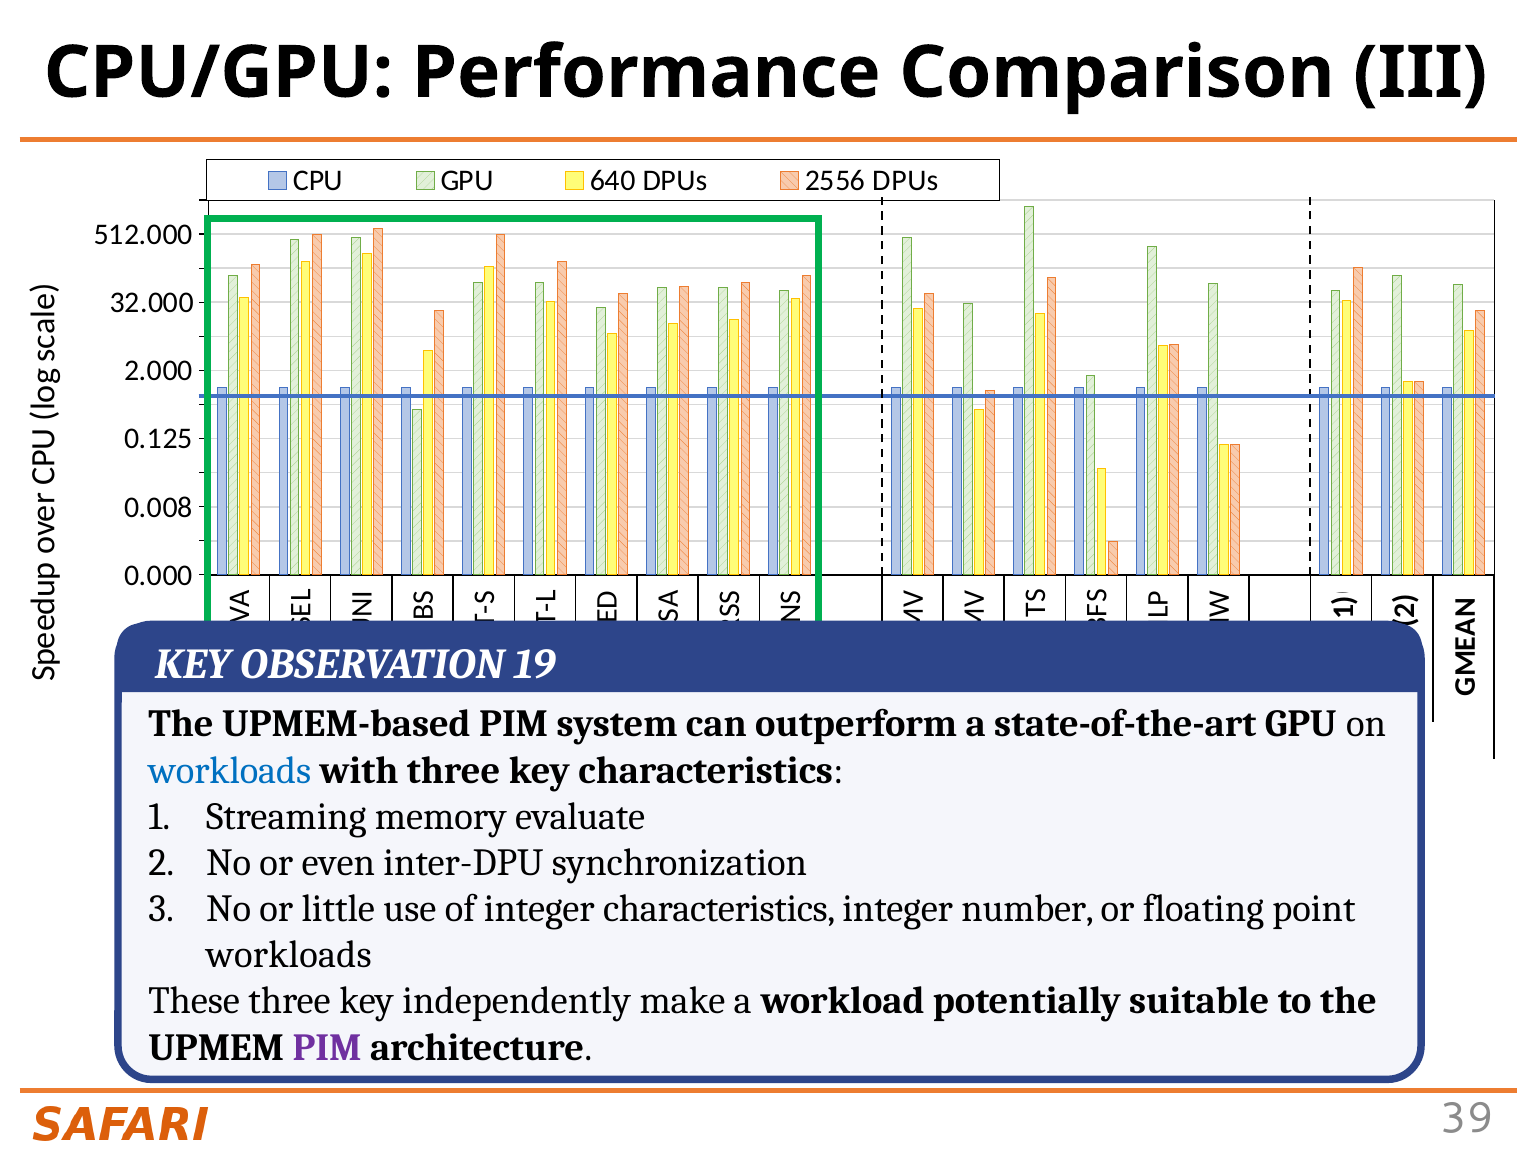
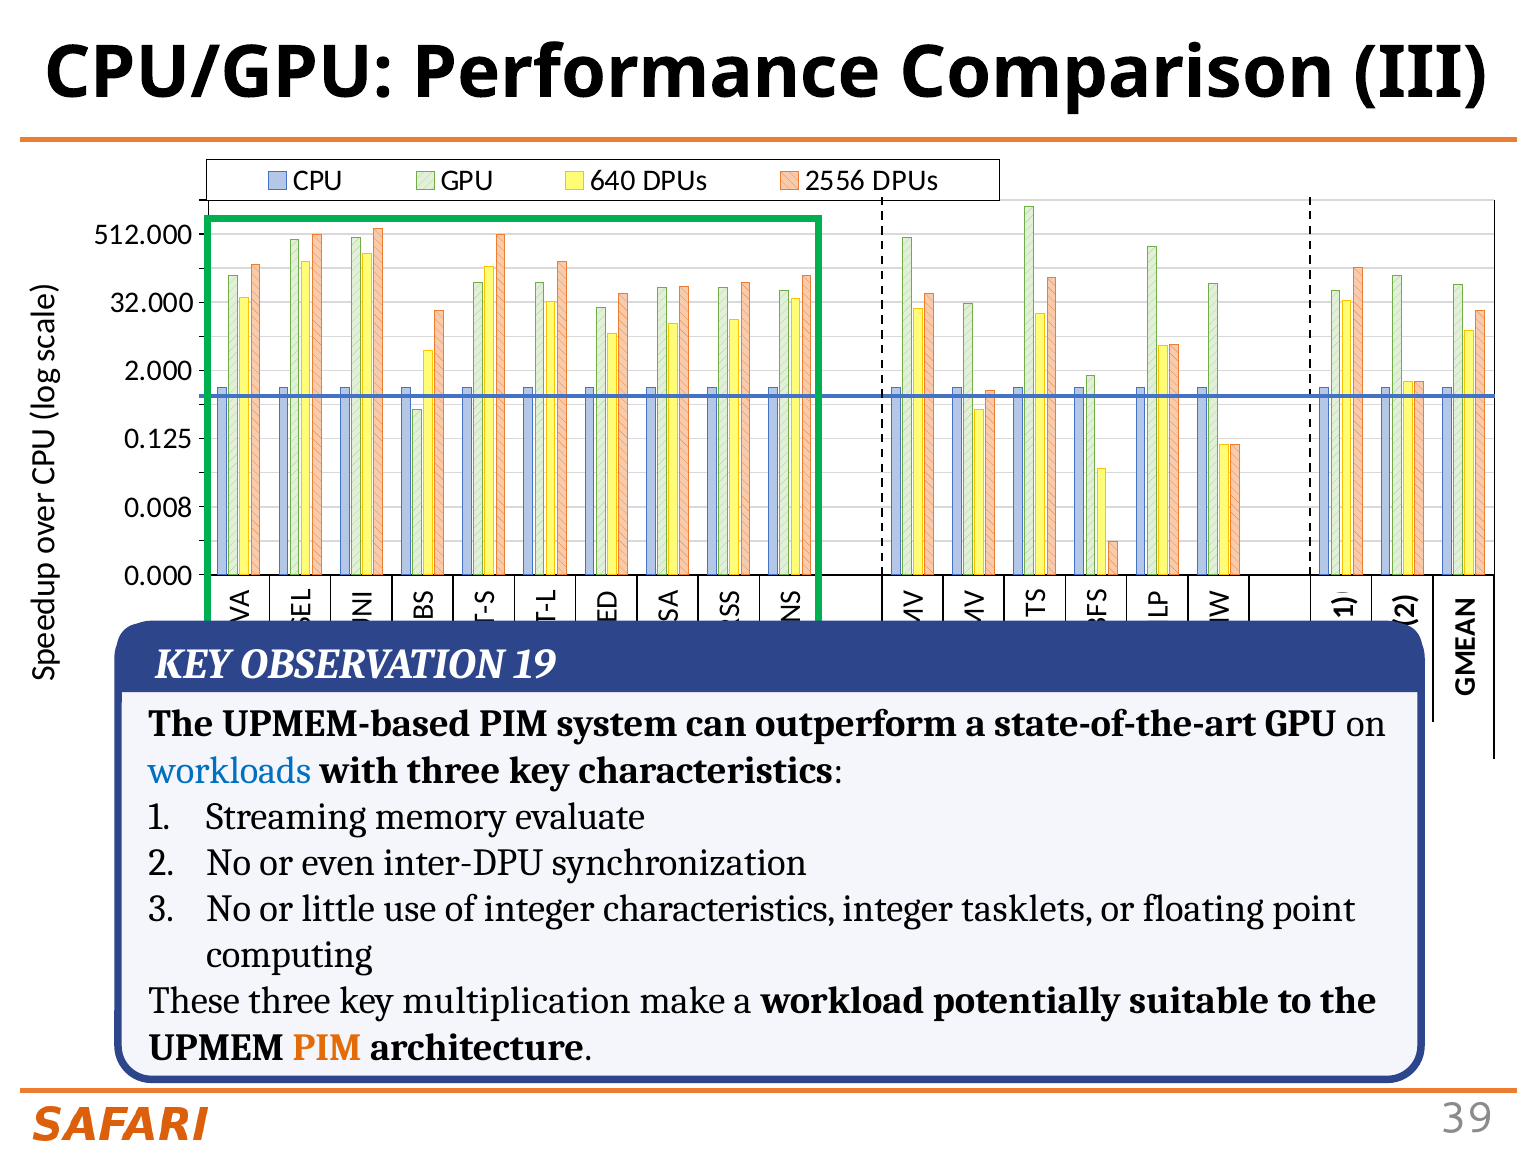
number: number -> tasklets
workloads at (289, 955): workloads -> computing
independently: independently -> multiplication
PIM at (327, 1048) colour: purple -> orange
